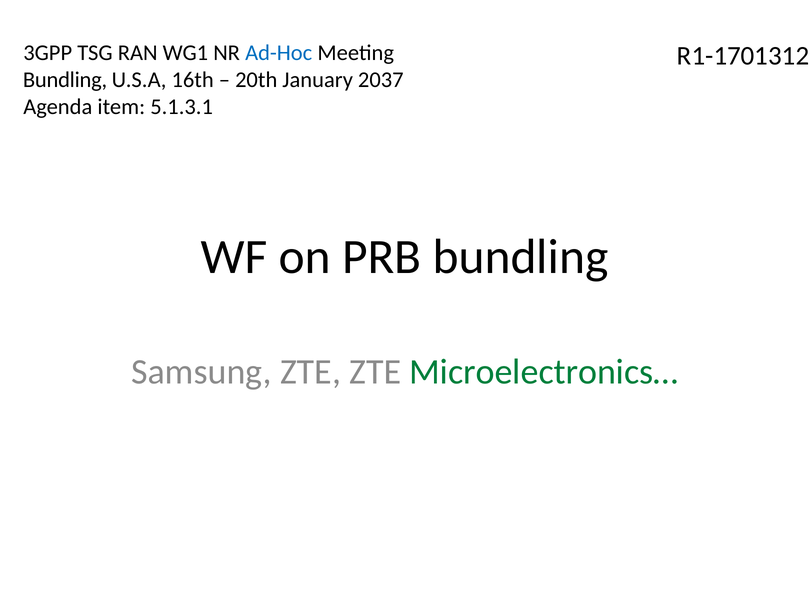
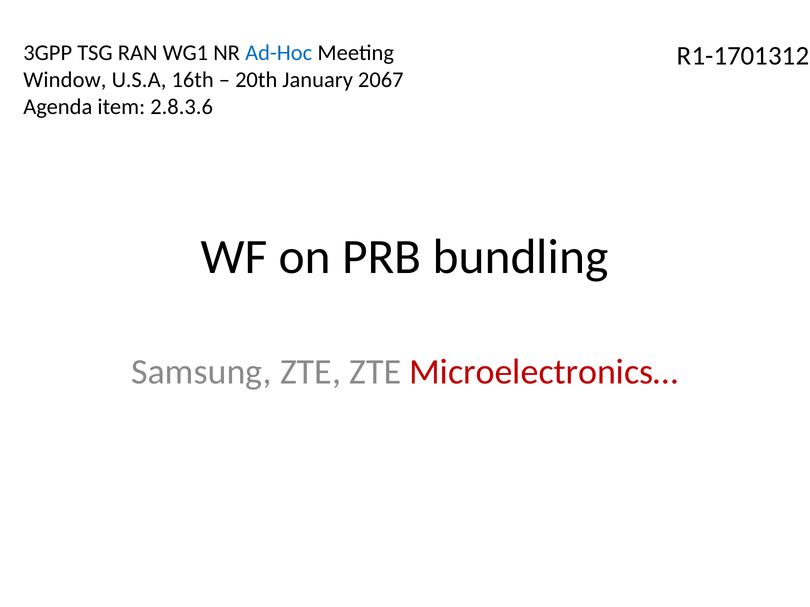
Bundling at (65, 80): Bundling -> Window
2037: 2037 -> 2067
5.1.3.1: 5.1.3.1 -> 2.8.3.6
Microelectronics… colour: green -> red
